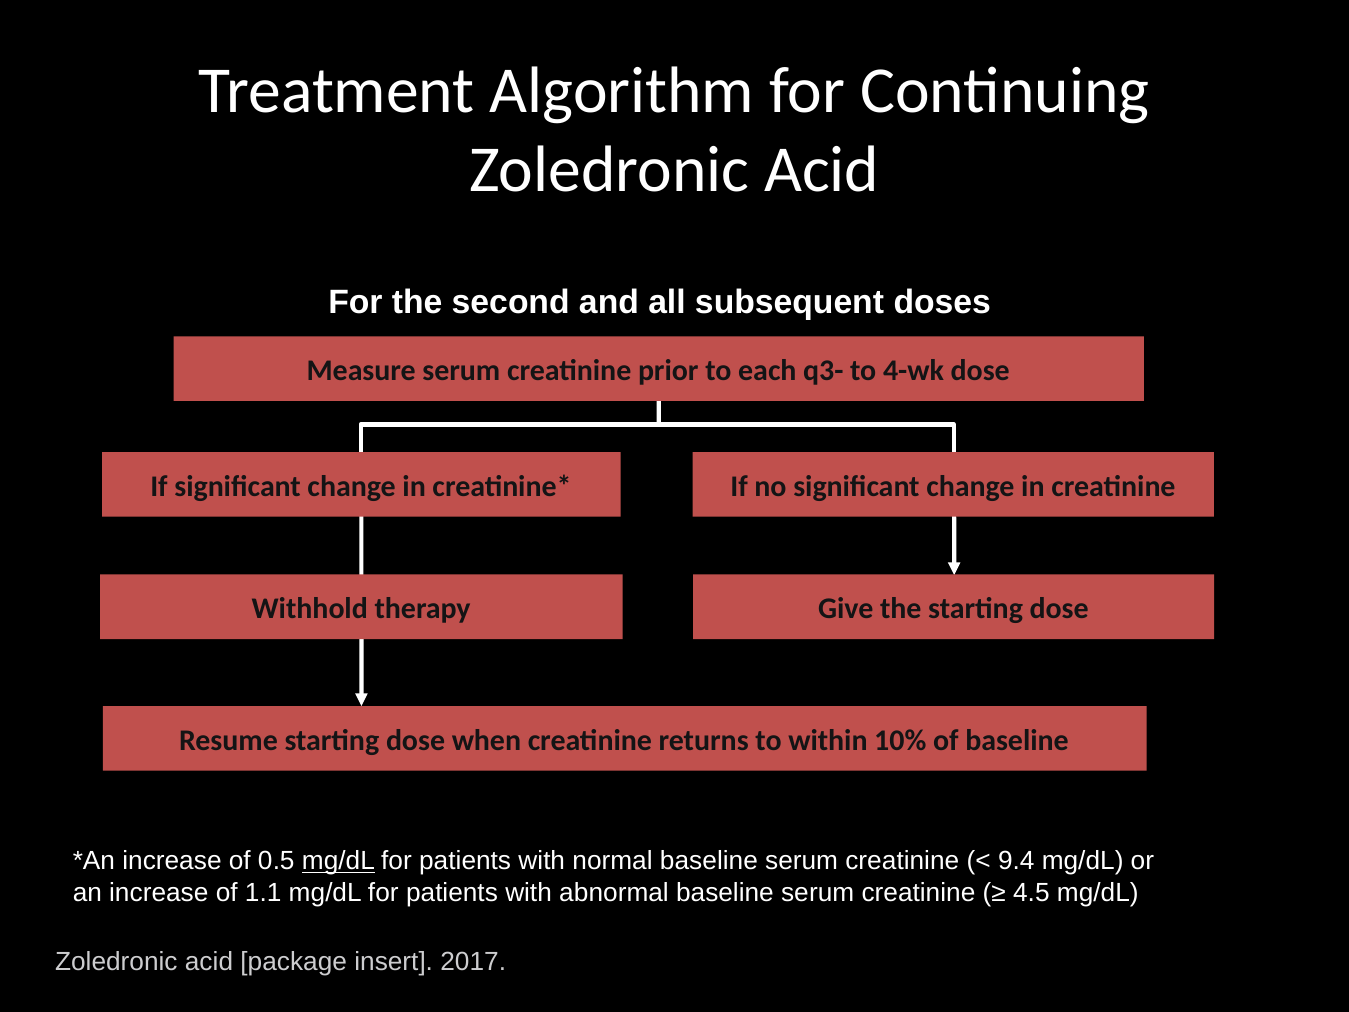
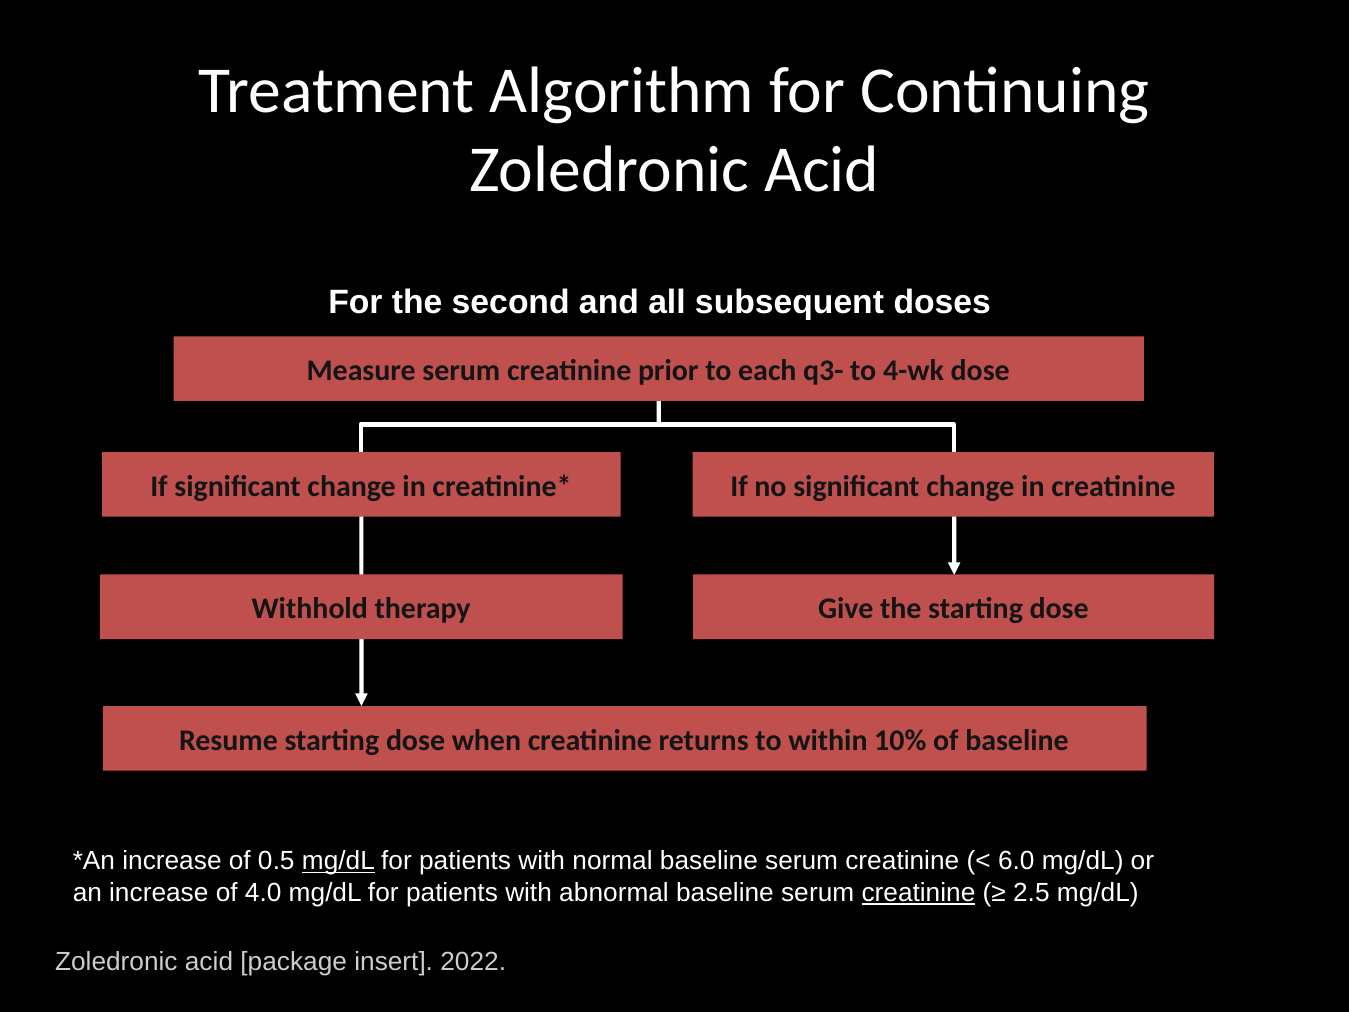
9.4: 9.4 -> 6.0
1.1: 1.1 -> 4.0
creatinine at (918, 893) underline: none -> present
4.5: 4.5 -> 2.5
2017: 2017 -> 2022
